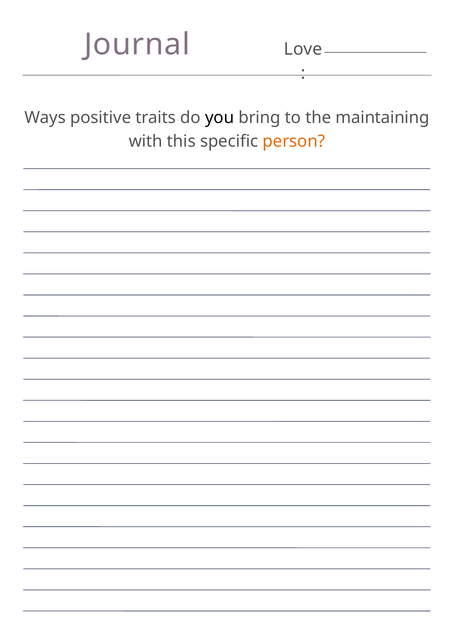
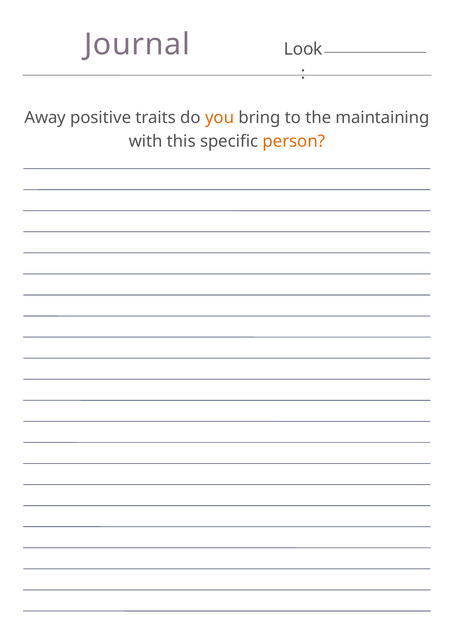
Love: Love -> Look
Ways: Ways -> Away
you colour: black -> orange
